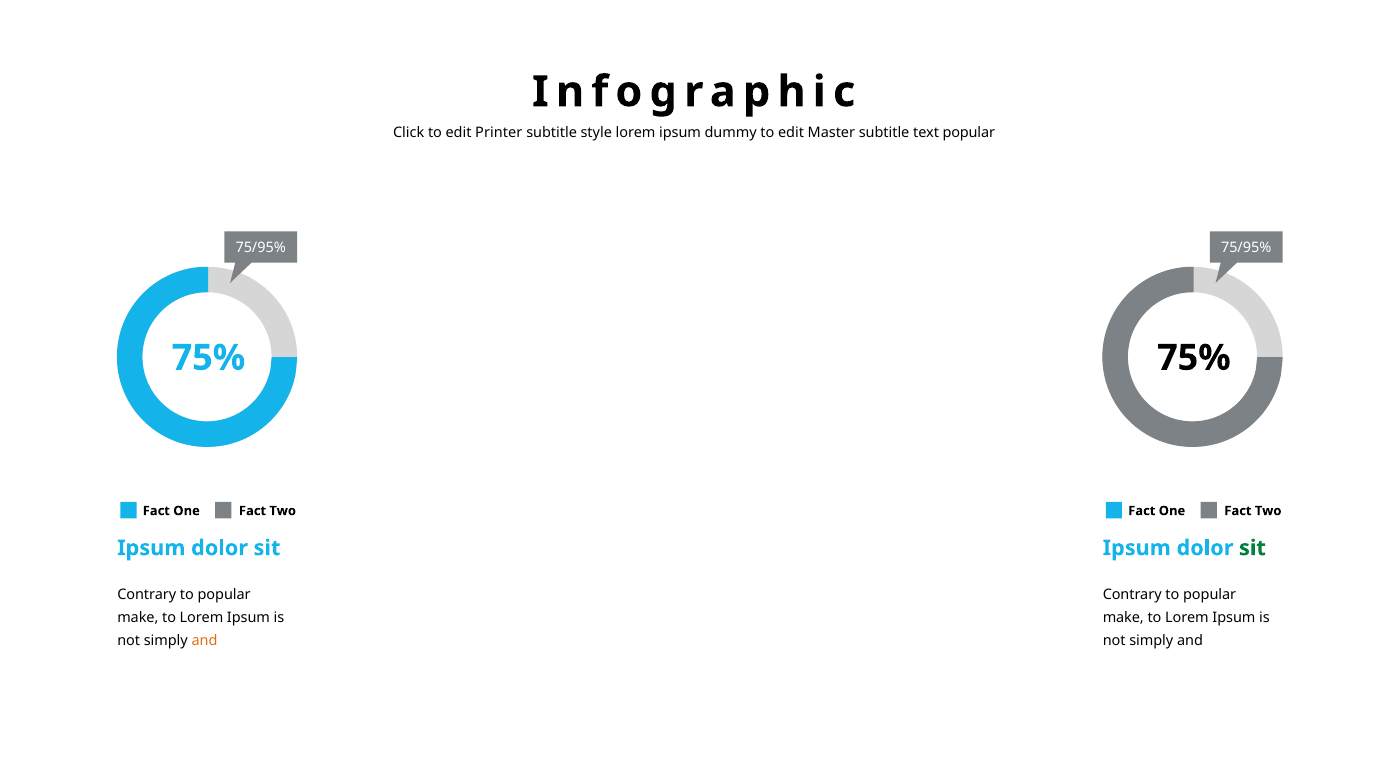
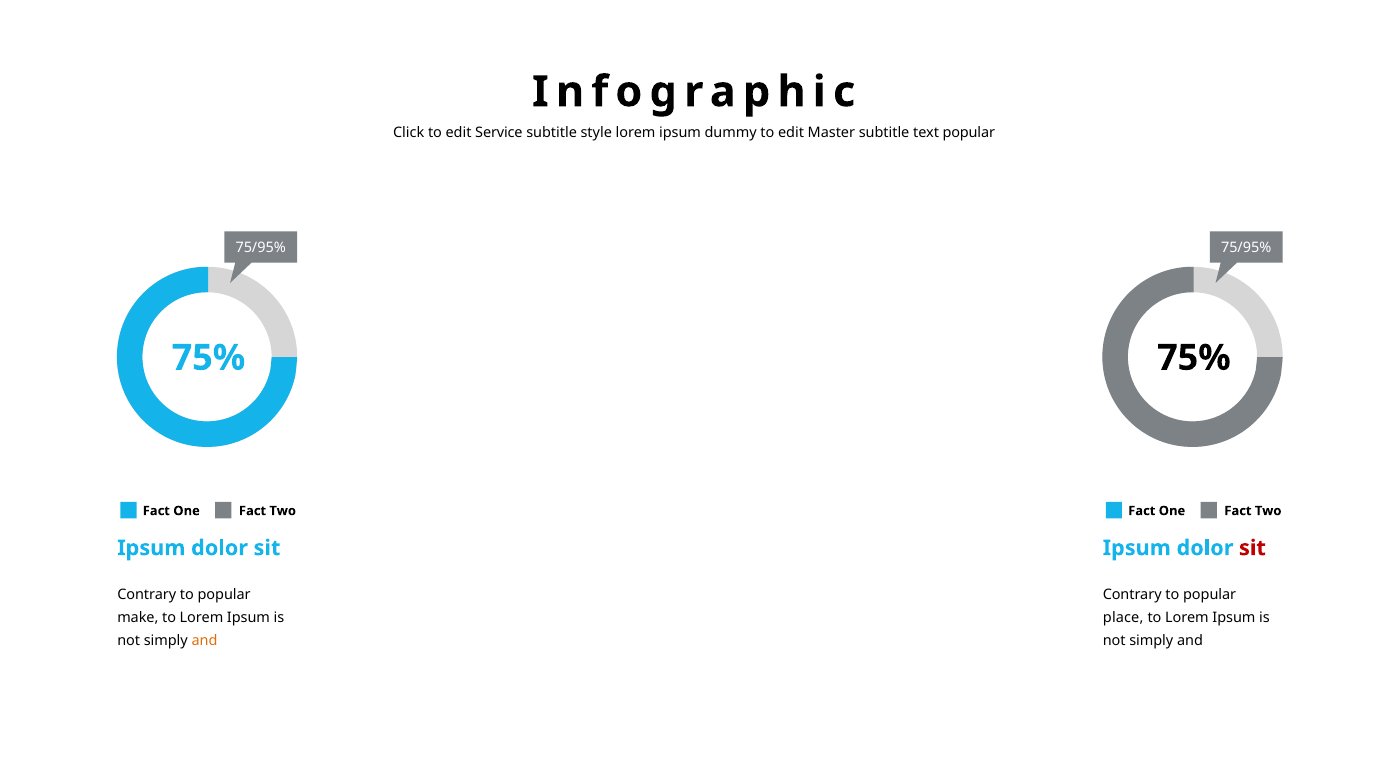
Printer: Printer -> Service
sit at (1252, 549) colour: green -> red
make at (1123, 618): make -> place
